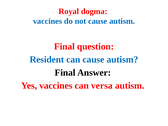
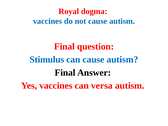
Resident: Resident -> Stimulus
